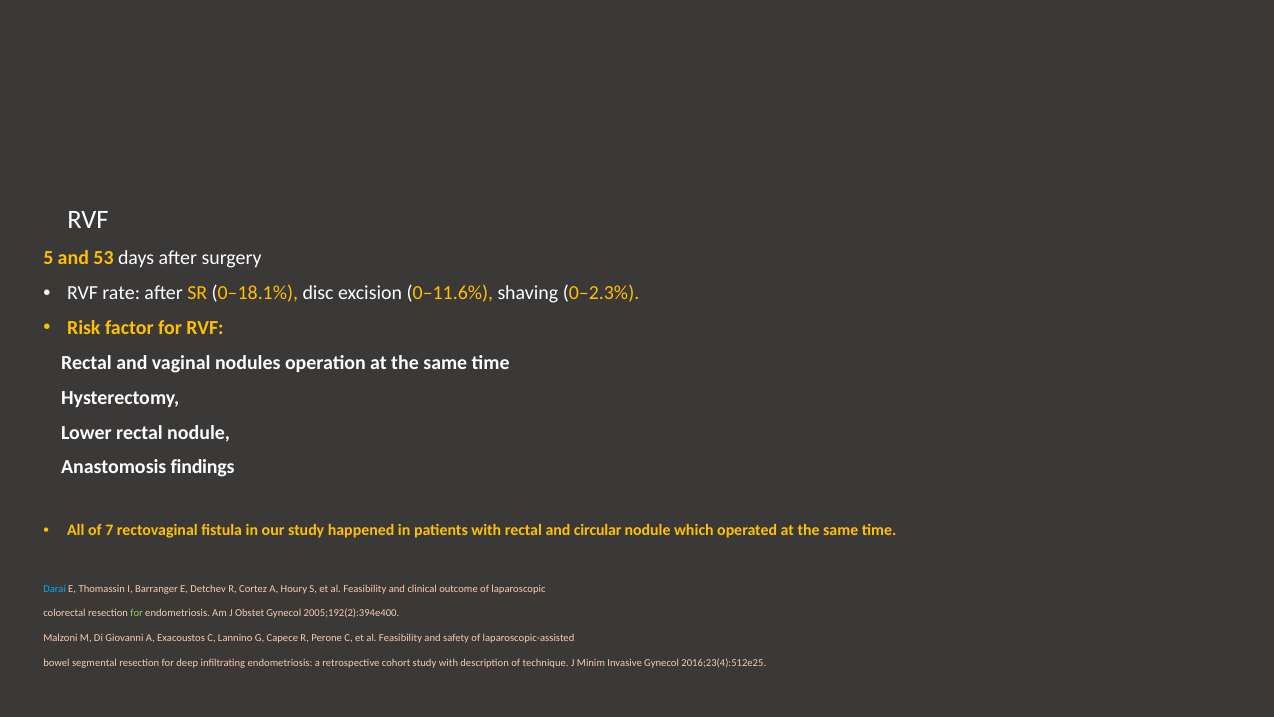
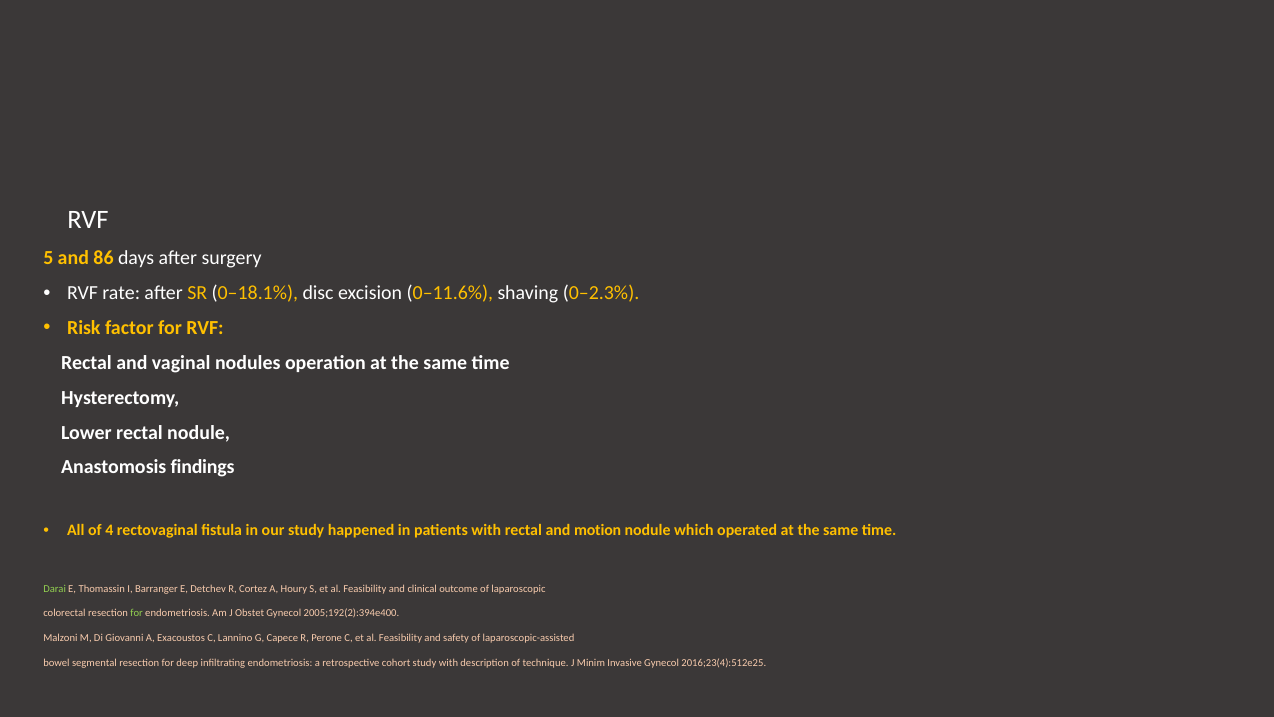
53: 53 -> 86
7: 7 -> 4
circular: circular -> motion
Darai colour: light blue -> light green
